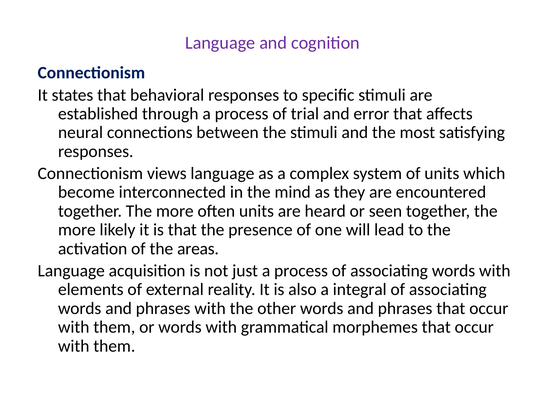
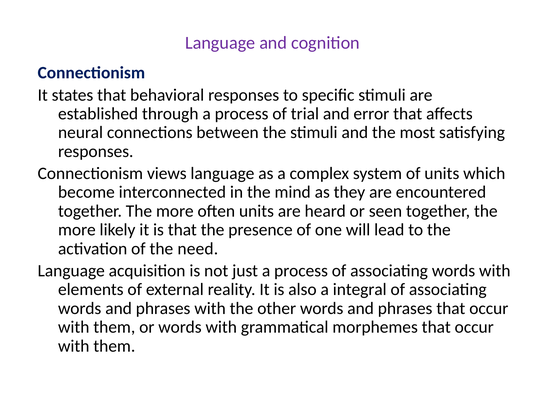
areas: areas -> need
